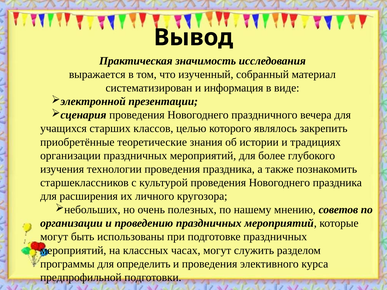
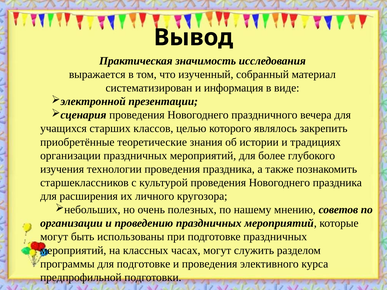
для определить: определить -> подготовке
